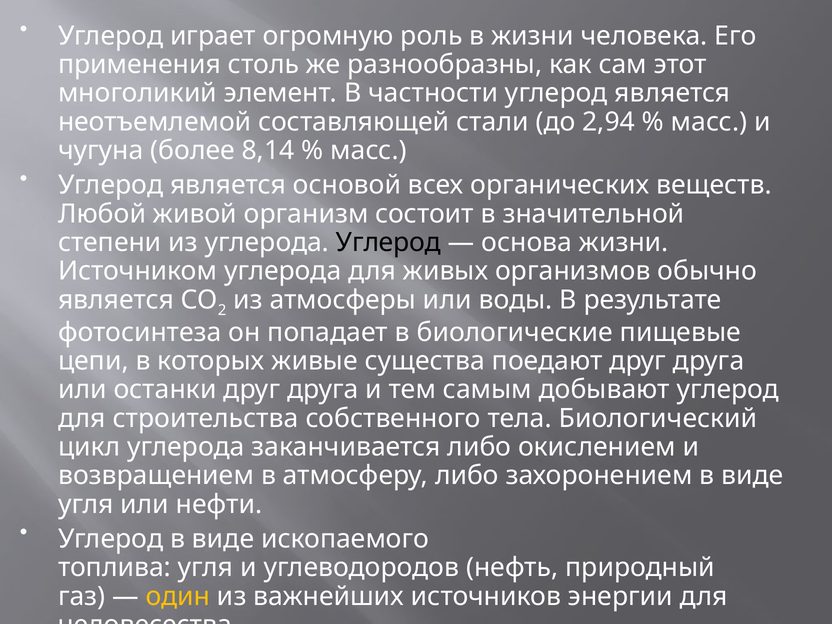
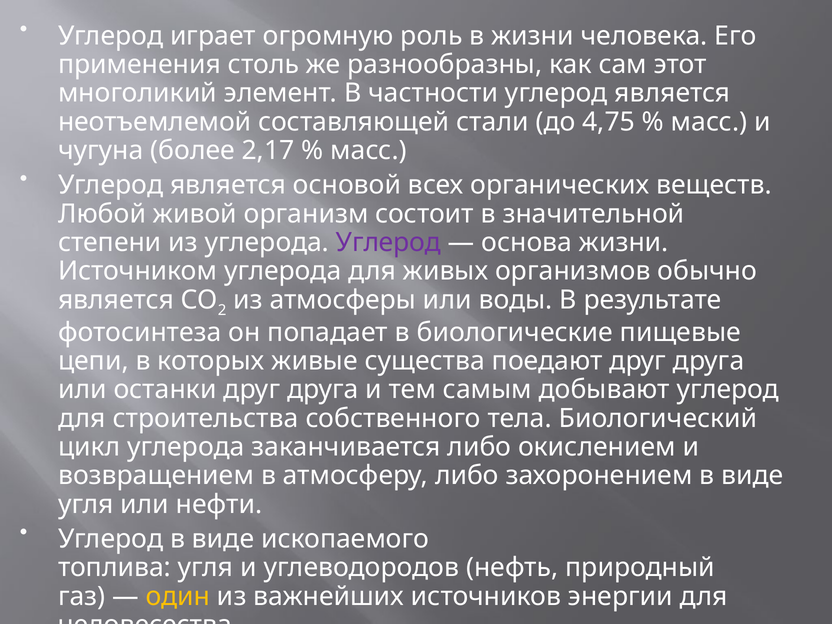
2,94: 2,94 -> 4,75
8,14: 8,14 -> 2,17
Углерод at (388, 242) colour: black -> purple
